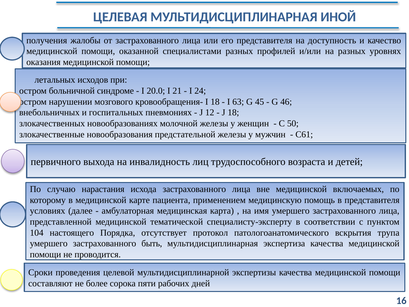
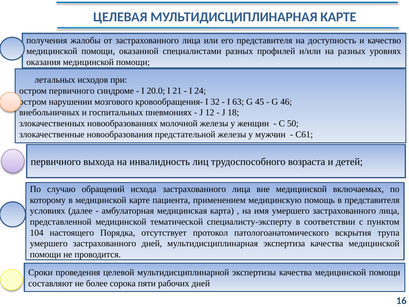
МУЛЬТИДИСЦИПЛИНАРНАЯ ИНОЙ: ИНОЙ -> КАРТЕ
больничной at (72, 91): больничной -> первичного
I 18: 18 -> 32
нарастания: нарастания -> обращений
застрахованного быть: быть -> дней
